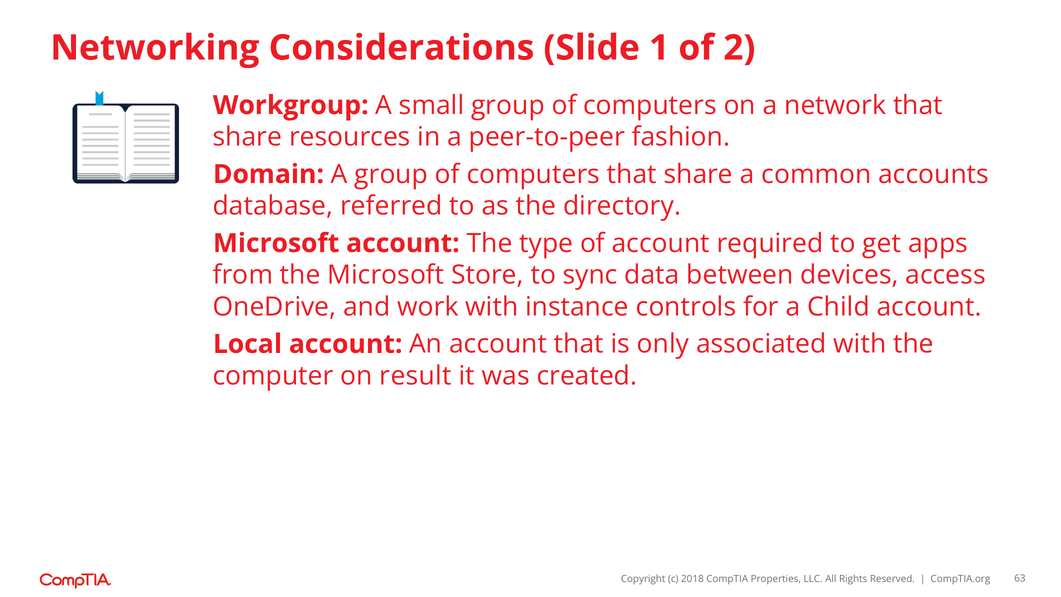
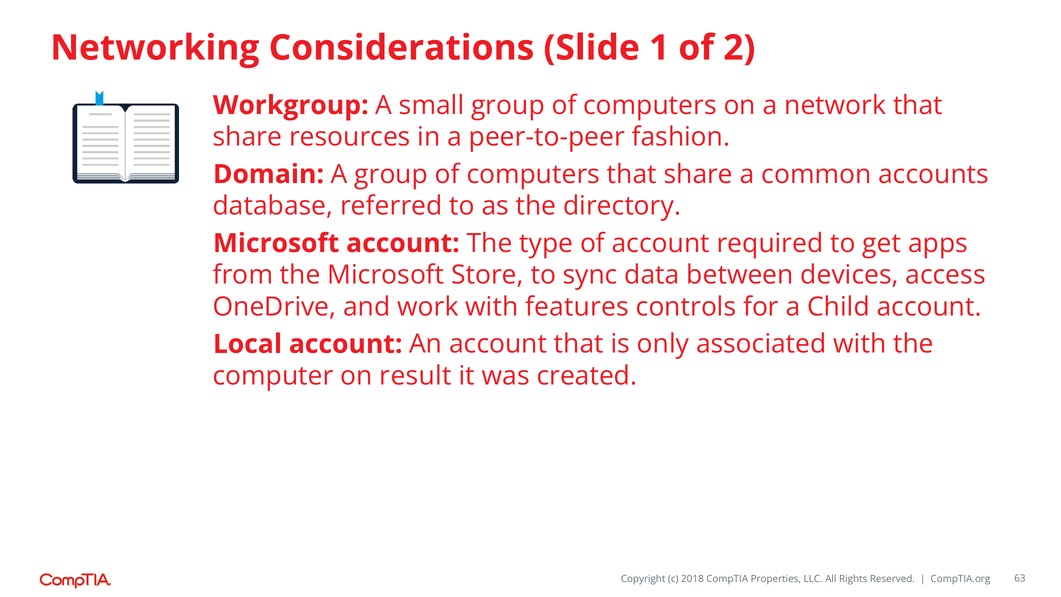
instance: instance -> features
